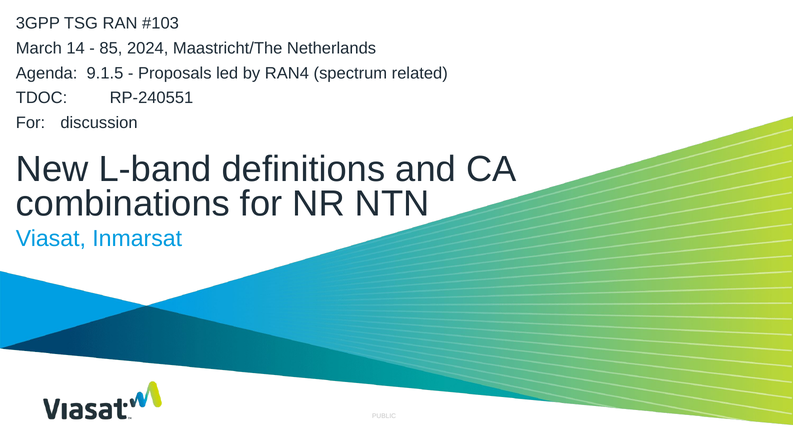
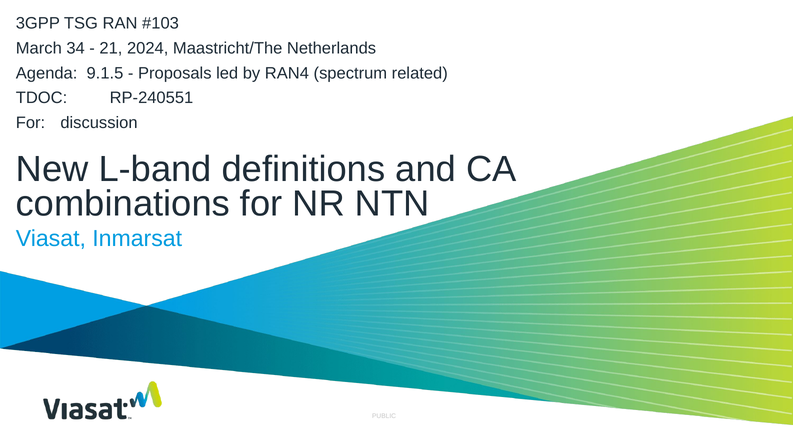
14: 14 -> 34
85: 85 -> 21
